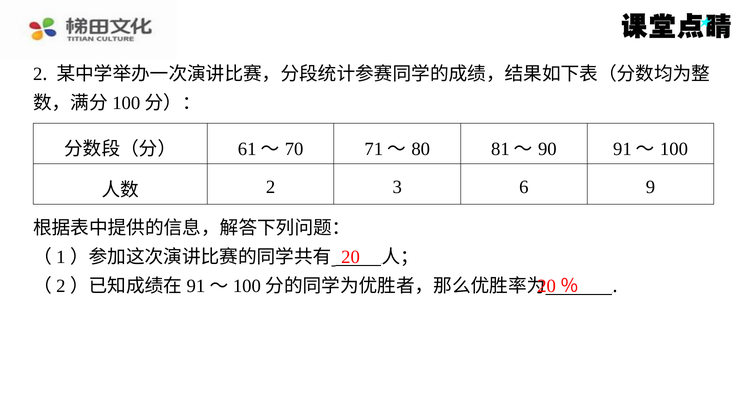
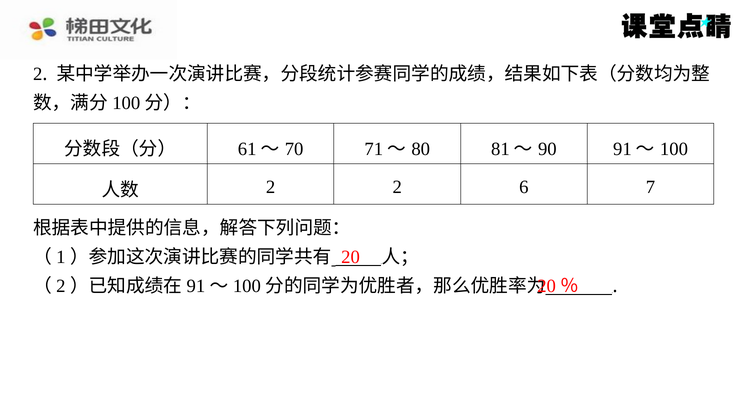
2 3: 3 -> 2
9: 9 -> 7
